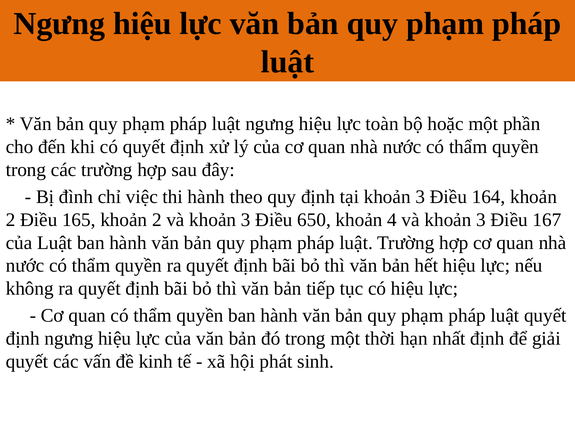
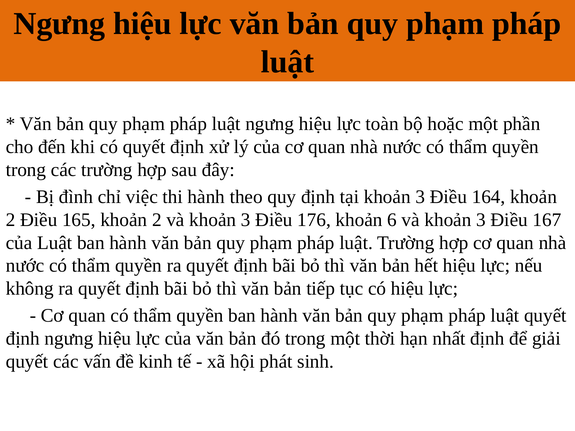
650: 650 -> 176
4: 4 -> 6
